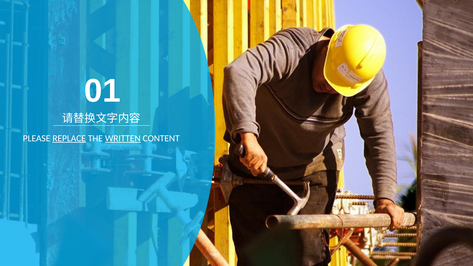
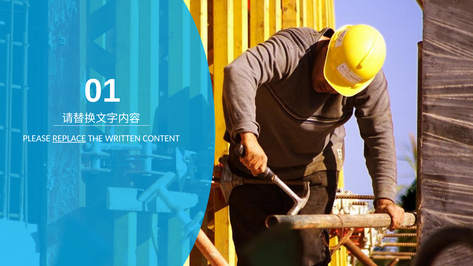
WRITTEN underline: present -> none
